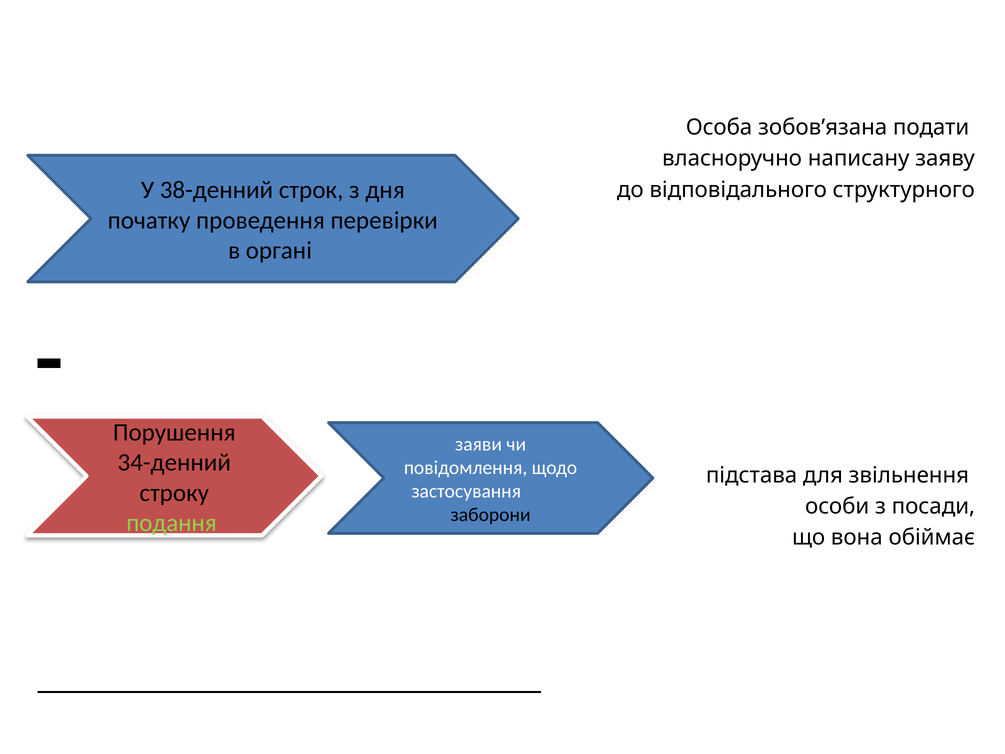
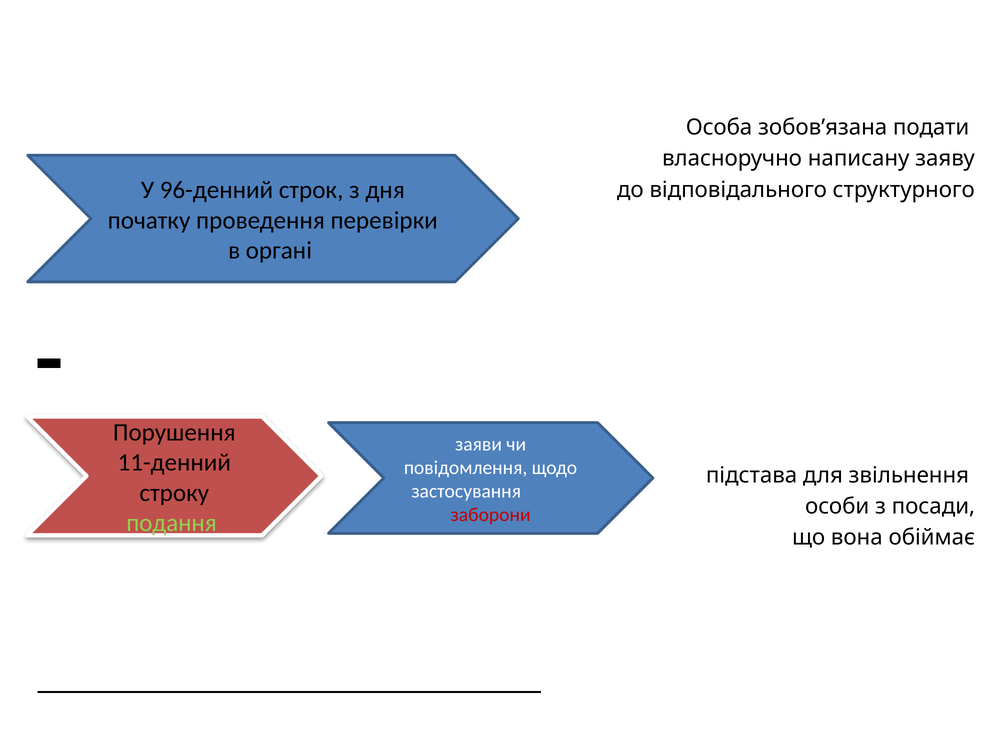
38-денний: 38-денний -> 96-денний
34-денний: 34-денний -> 11-денний
заборони colour: black -> red
